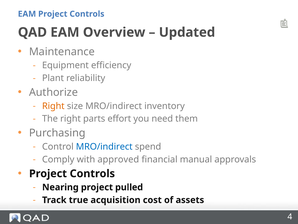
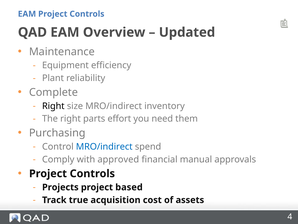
Authorize: Authorize -> Complete
Right at (53, 106) colour: orange -> black
Nearing: Nearing -> Projects
pulled: pulled -> based
